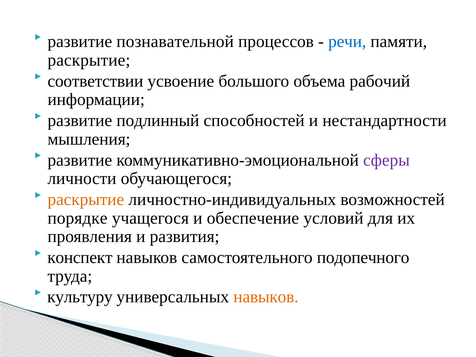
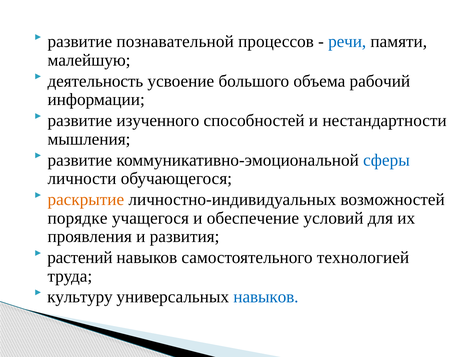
раскрытие at (89, 60): раскрытие -> малейшую
соответствии: соответствии -> деятельность
подлинный: подлинный -> изученного
сферы colour: purple -> blue
конспект: конспект -> растений
подопечного: подопечного -> технологией
навыков at (266, 297) colour: orange -> blue
